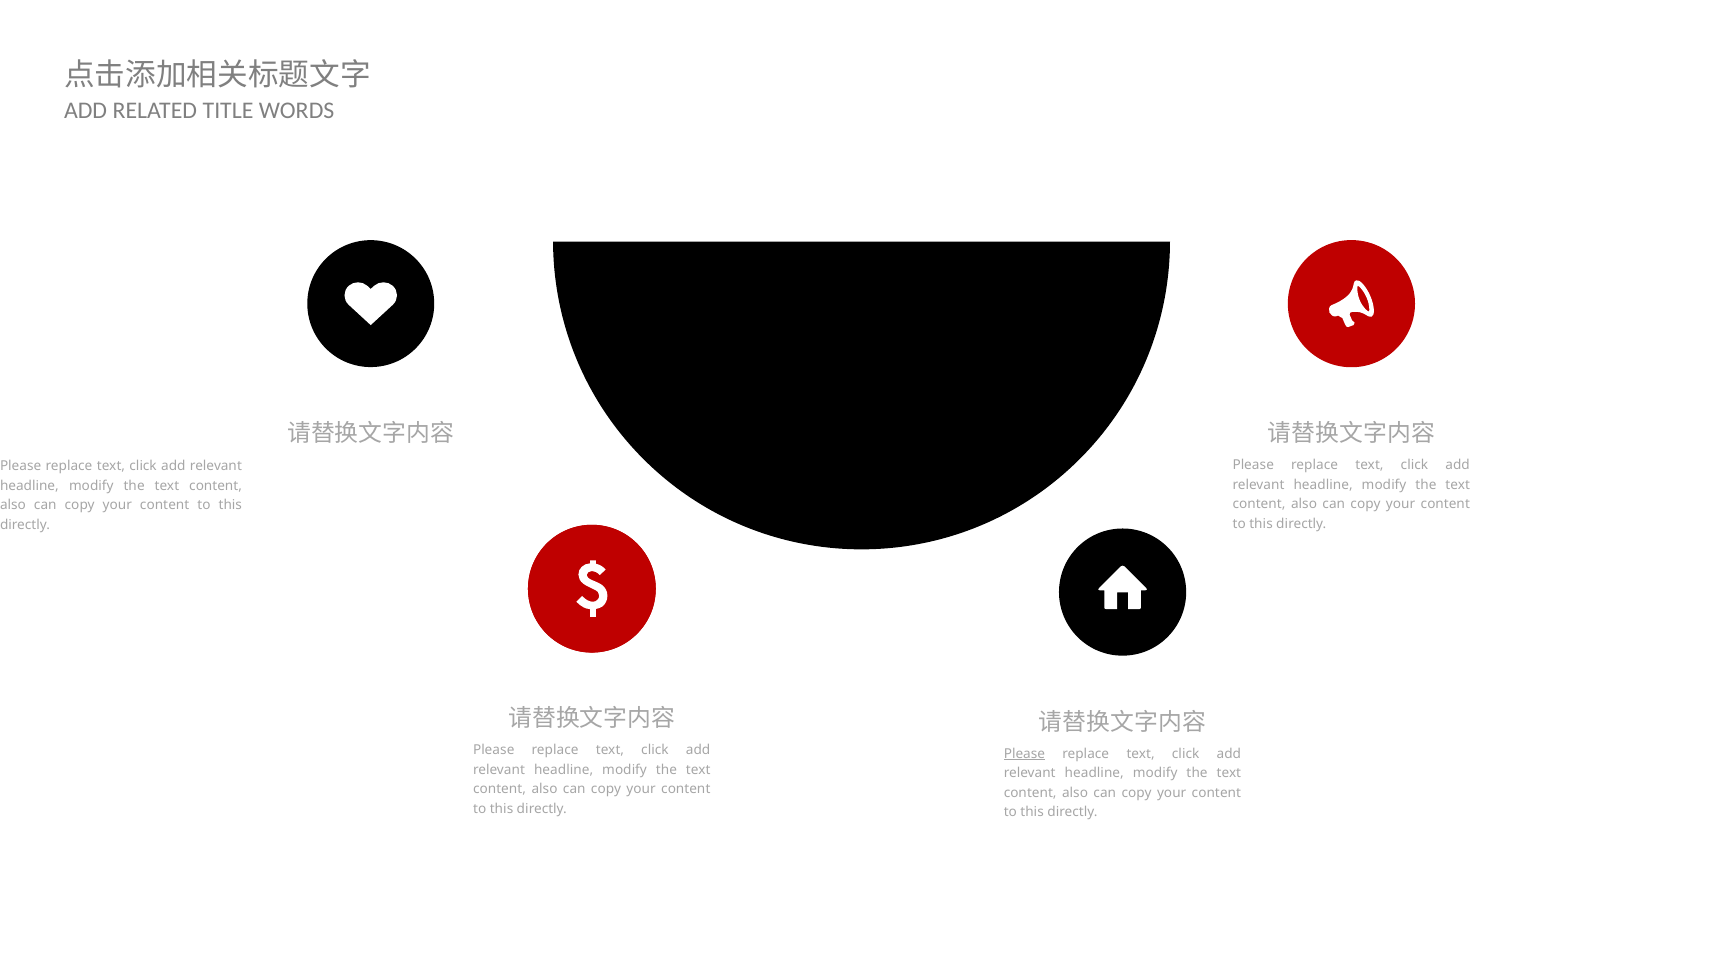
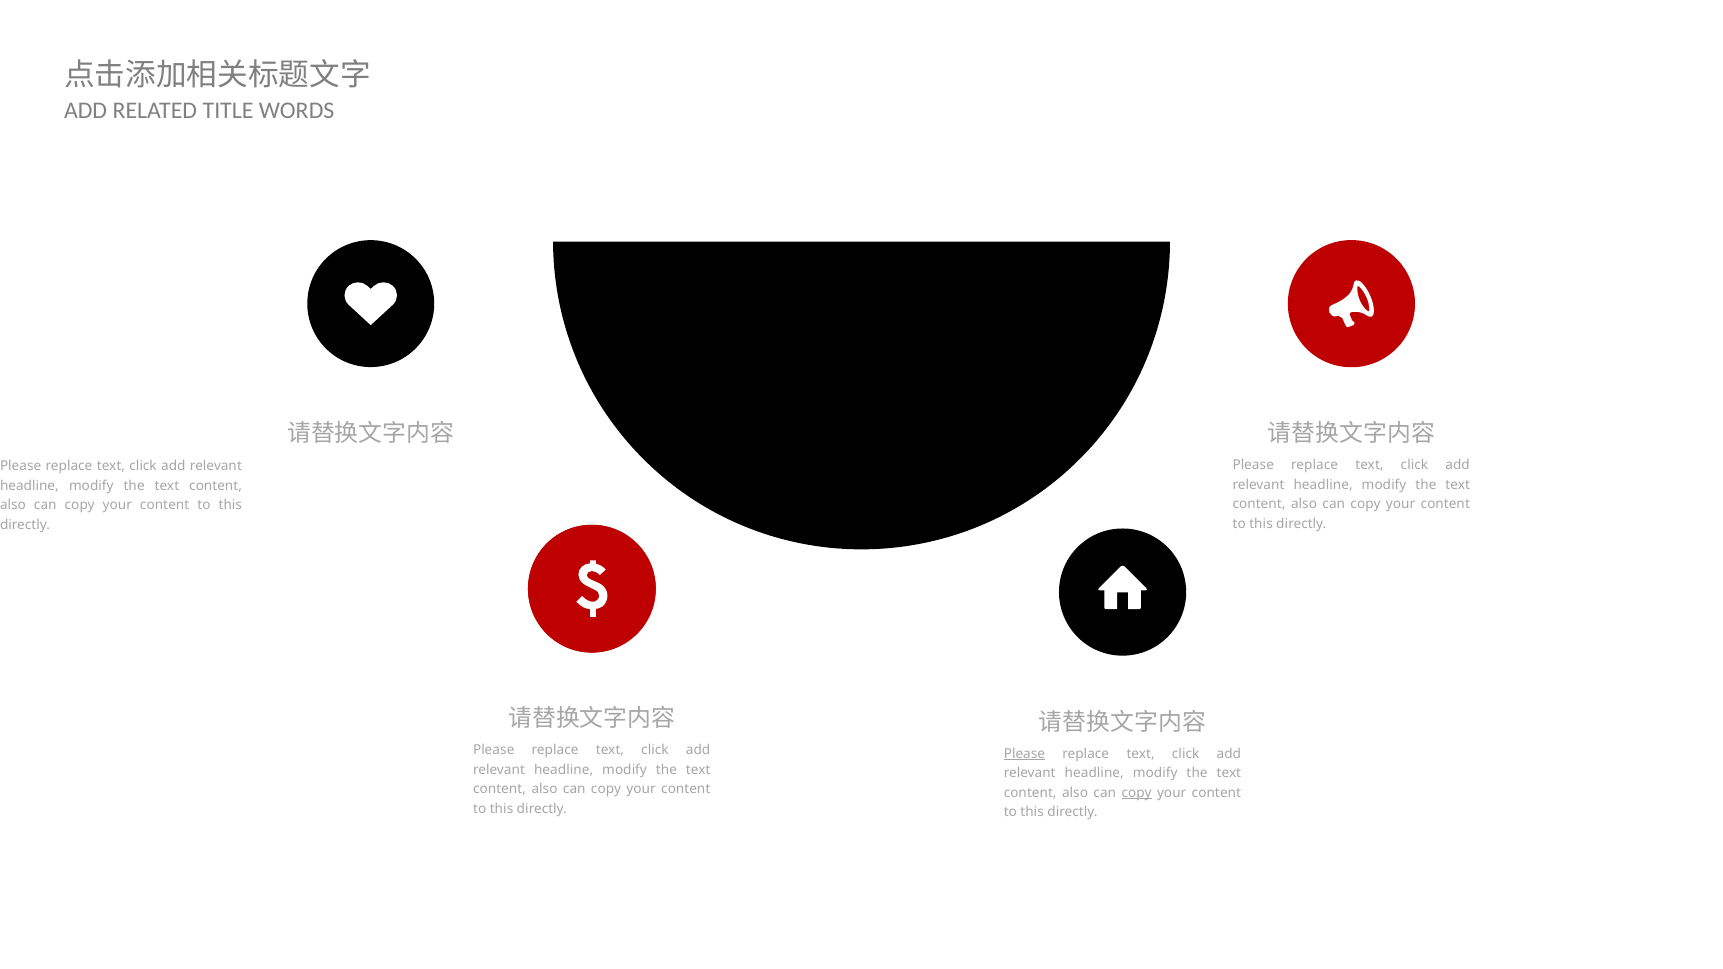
copy at (1137, 793) underline: none -> present
